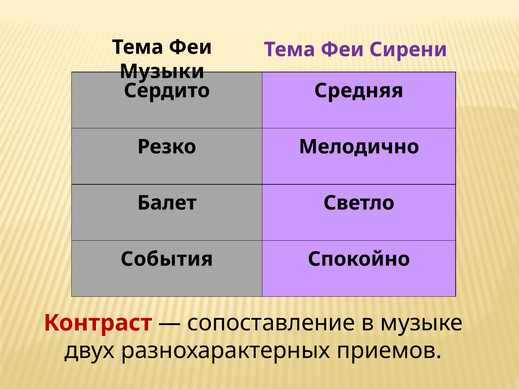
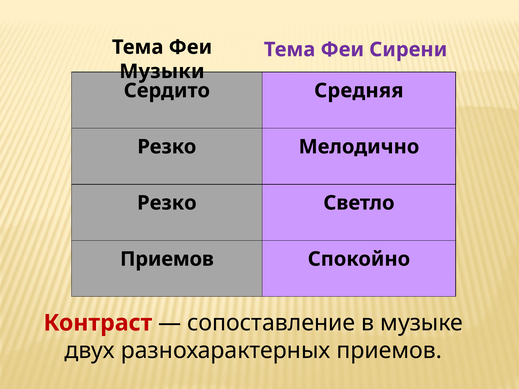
Балет at (167, 203): Балет -> Резко
События at (167, 259): События -> Приемов
